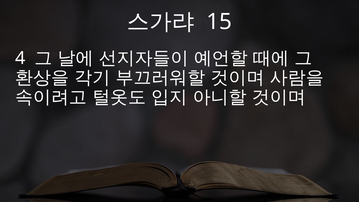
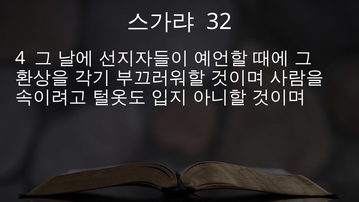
15: 15 -> 32
